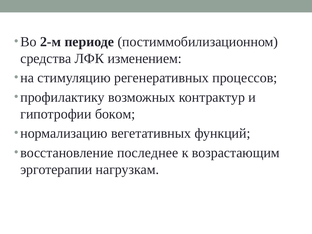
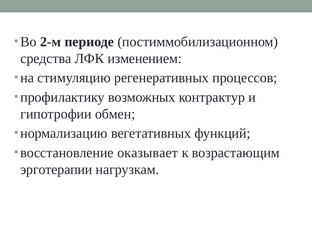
боком: боком -> обмен
последнее: последнее -> оказывает
